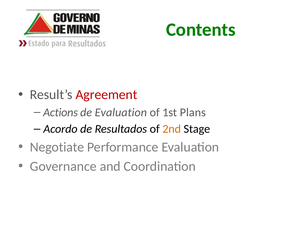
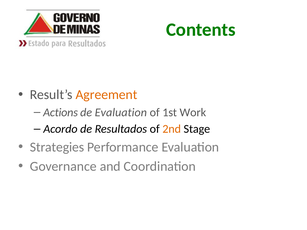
Agreement colour: red -> orange
Plans: Plans -> Work
Negotiate: Negotiate -> Strategies
